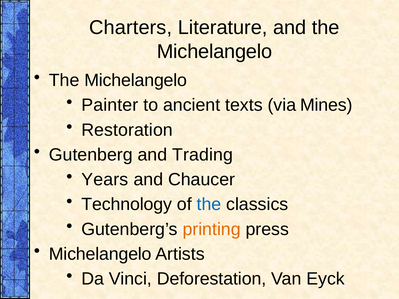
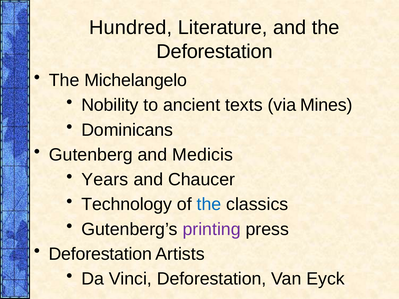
Charters: Charters -> Hundred
Michelangelo at (215, 52): Michelangelo -> Deforestation
Painter: Painter -> Nobility
Restoration: Restoration -> Dominicans
Trading: Trading -> Medicis
printing colour: orange -> purple
Michelangelo at (100, 254): Michelangelo -> Deforestation
